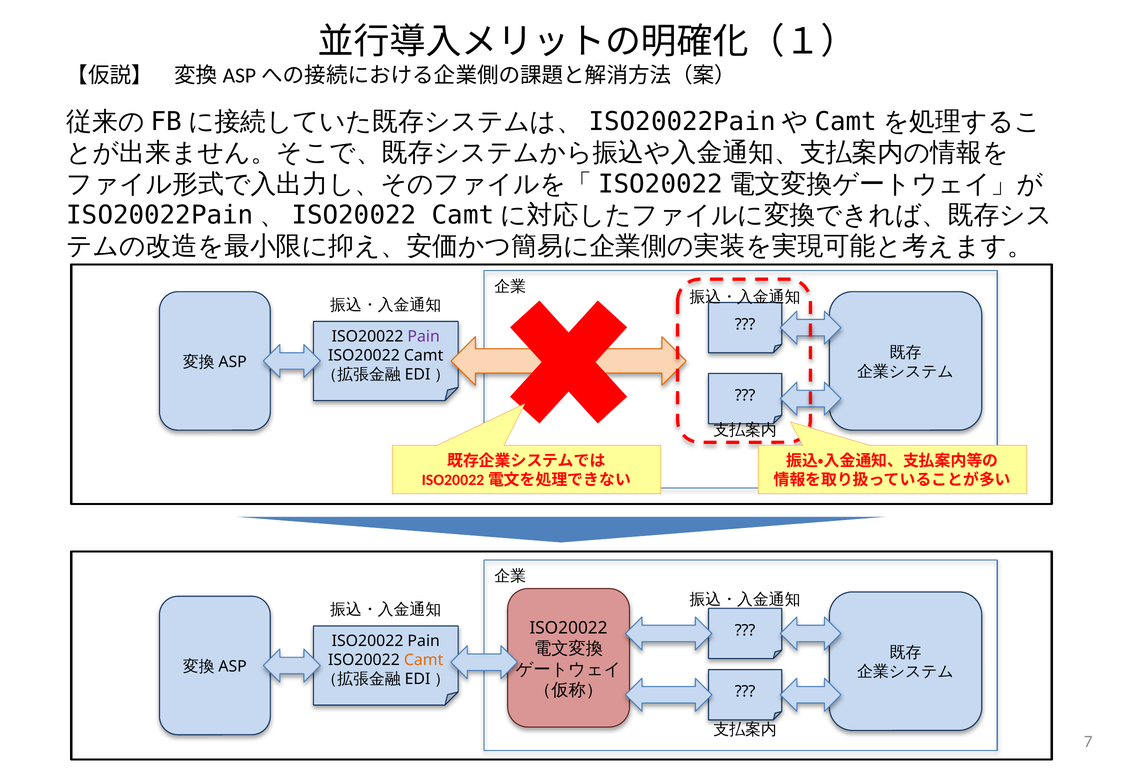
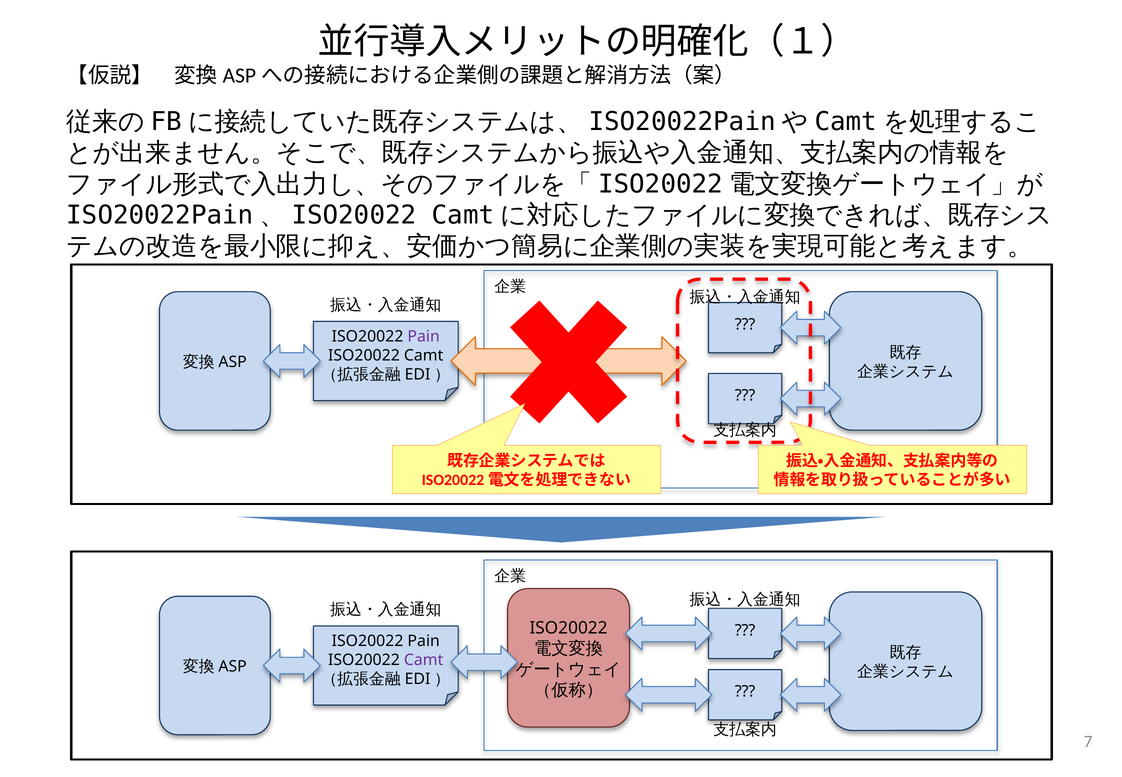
Camt at (424, 660) colour: orange -> purple
